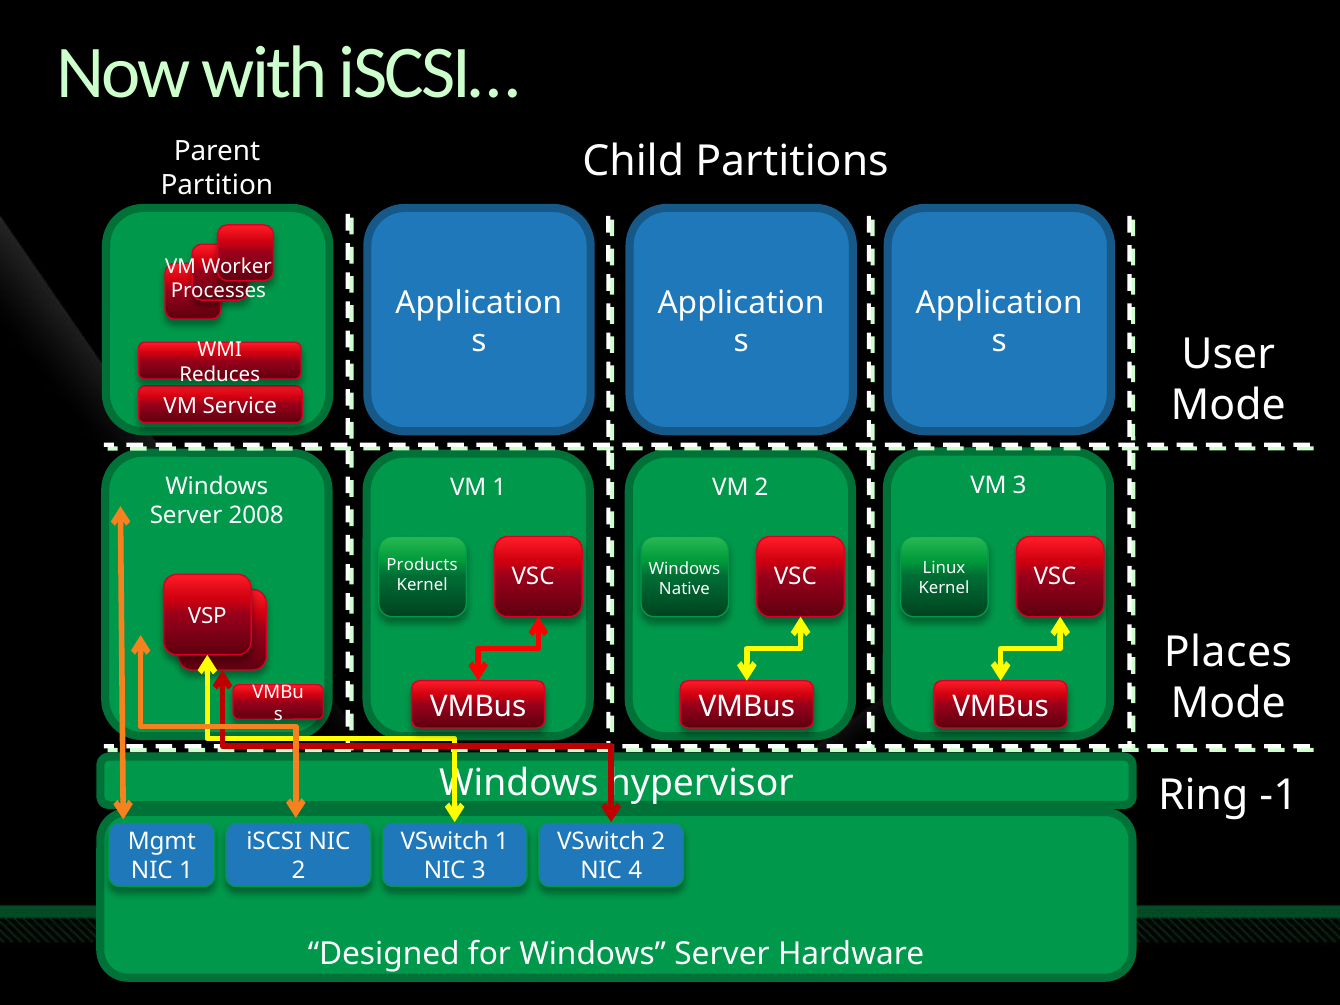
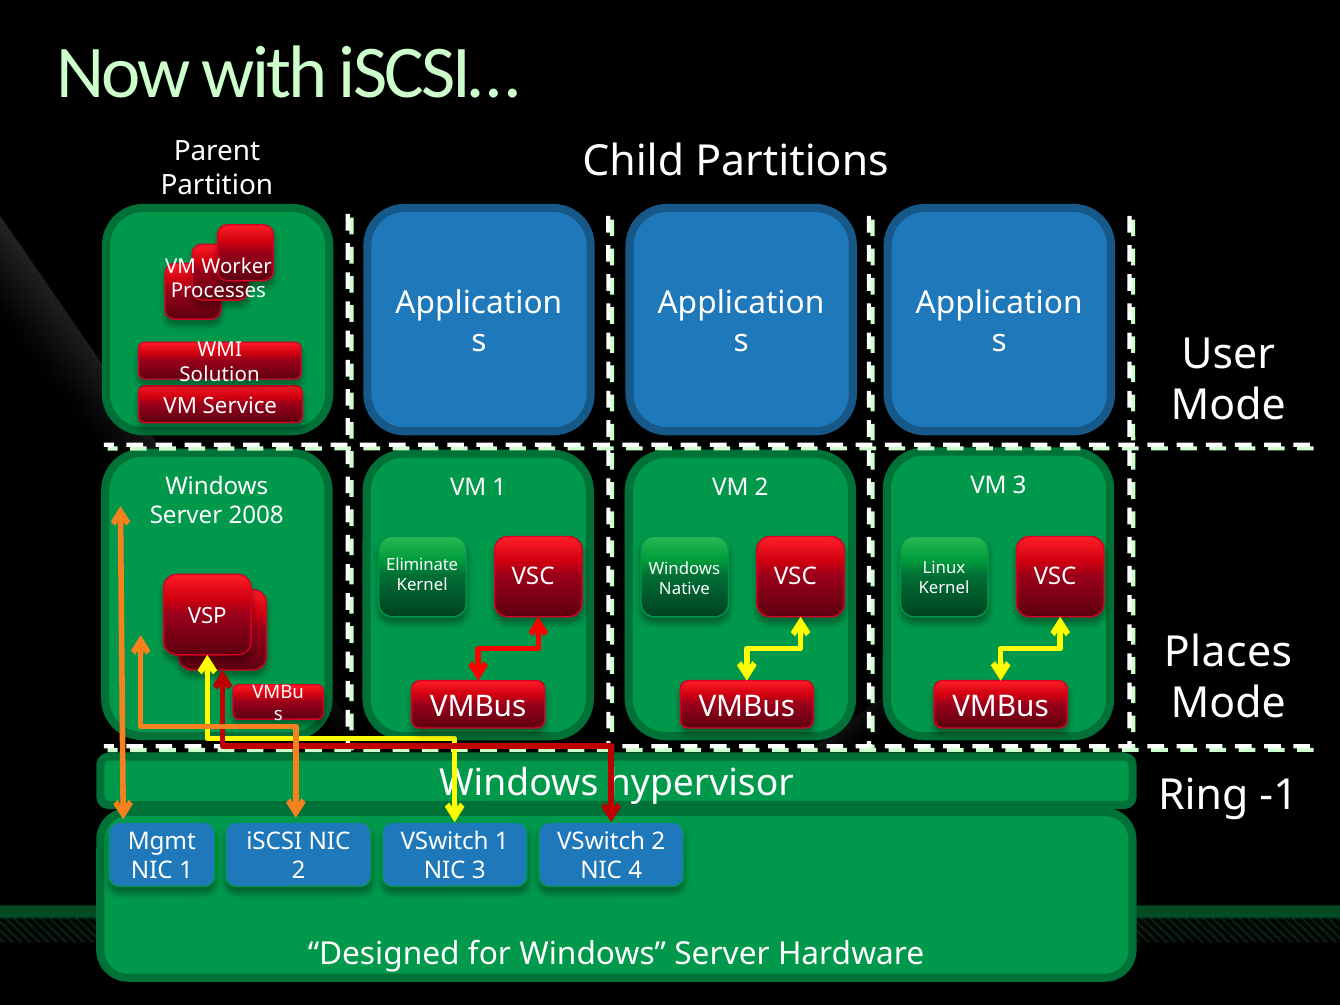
Reduces: Reduces -> Solution
Products: Products -> Eliminate
